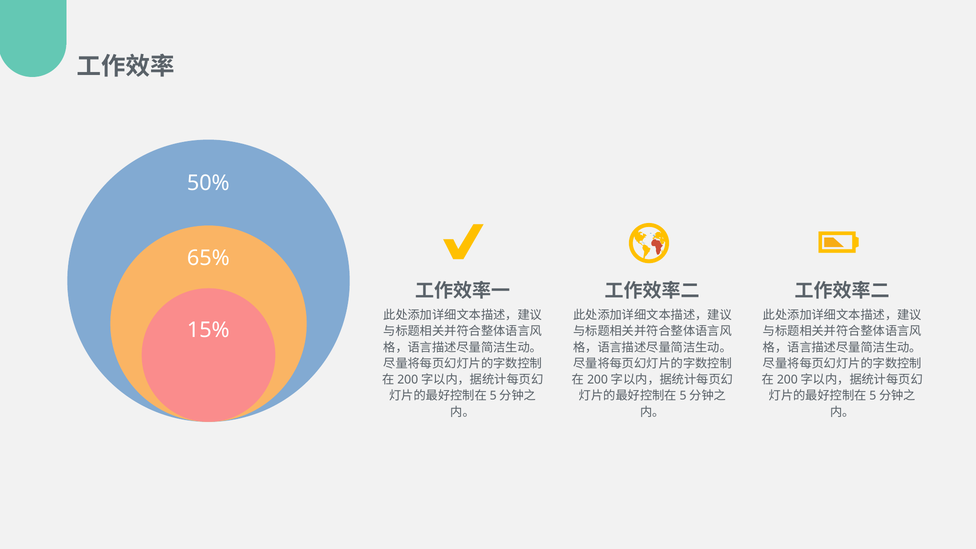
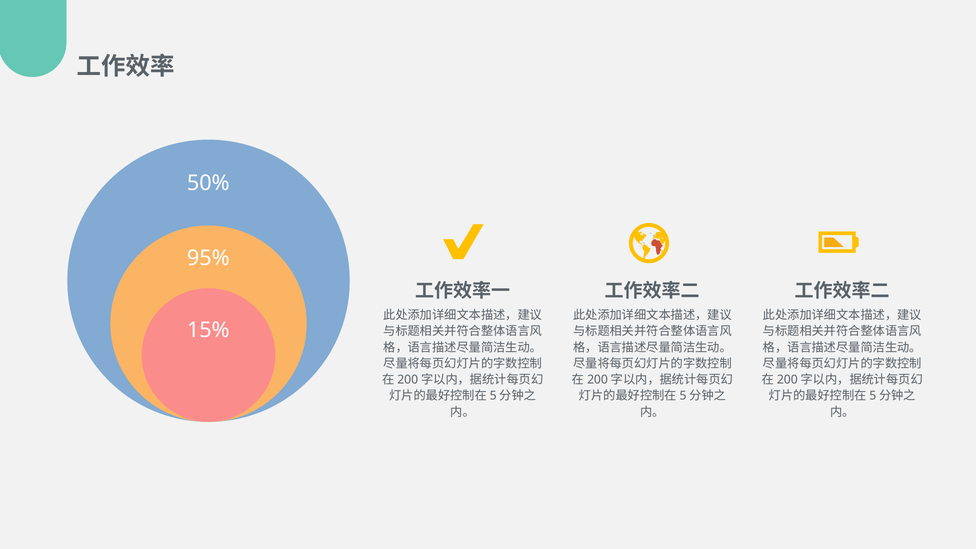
65%: 65% -> 95%
